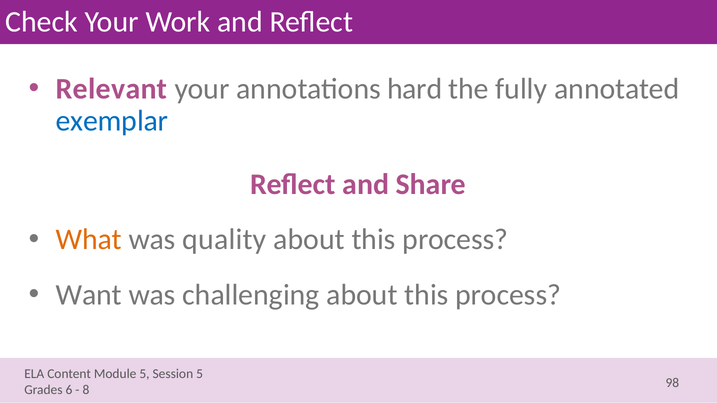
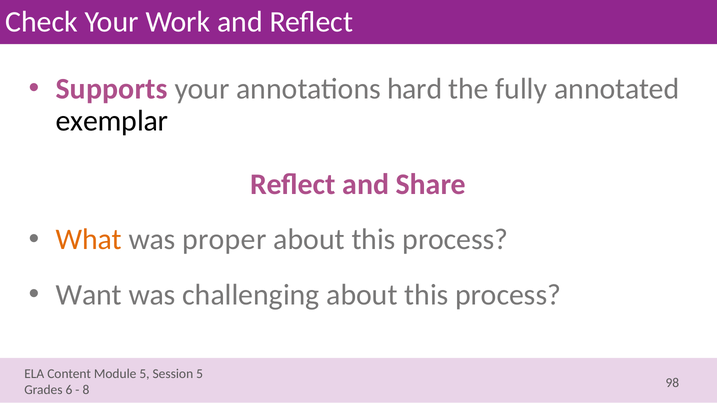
Relevant: Relevant -> Supports
exemplar colour: blue -> black
quality: quality -> proper
